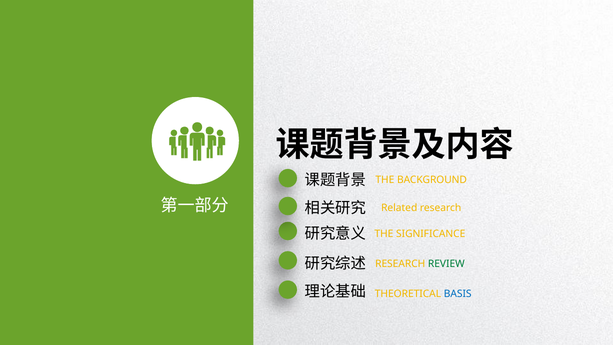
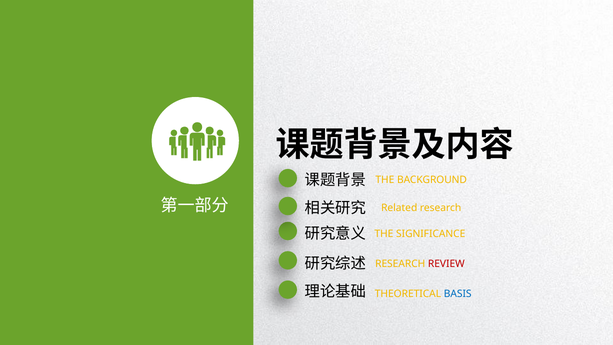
REVIEW colour: green -> red
